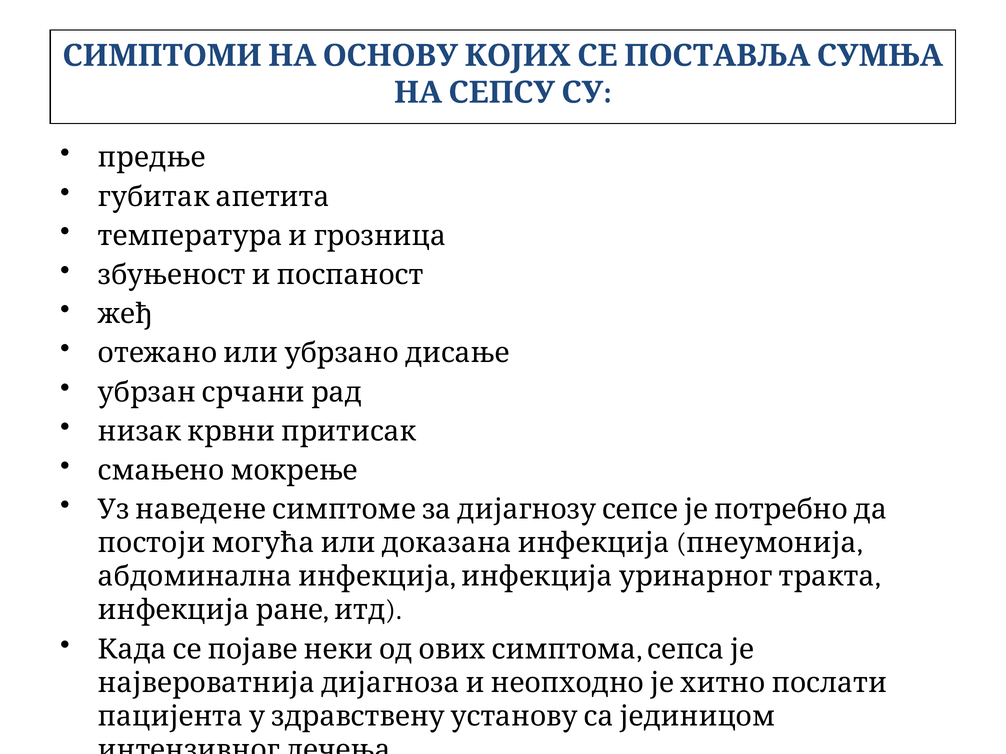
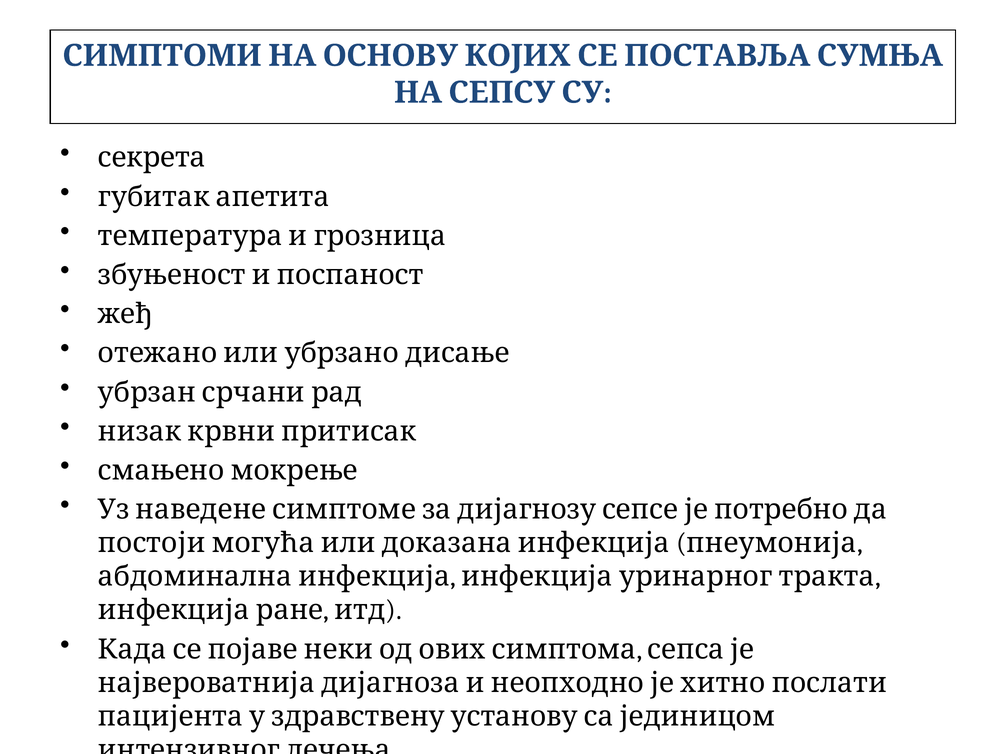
предње: предње -> секрета
